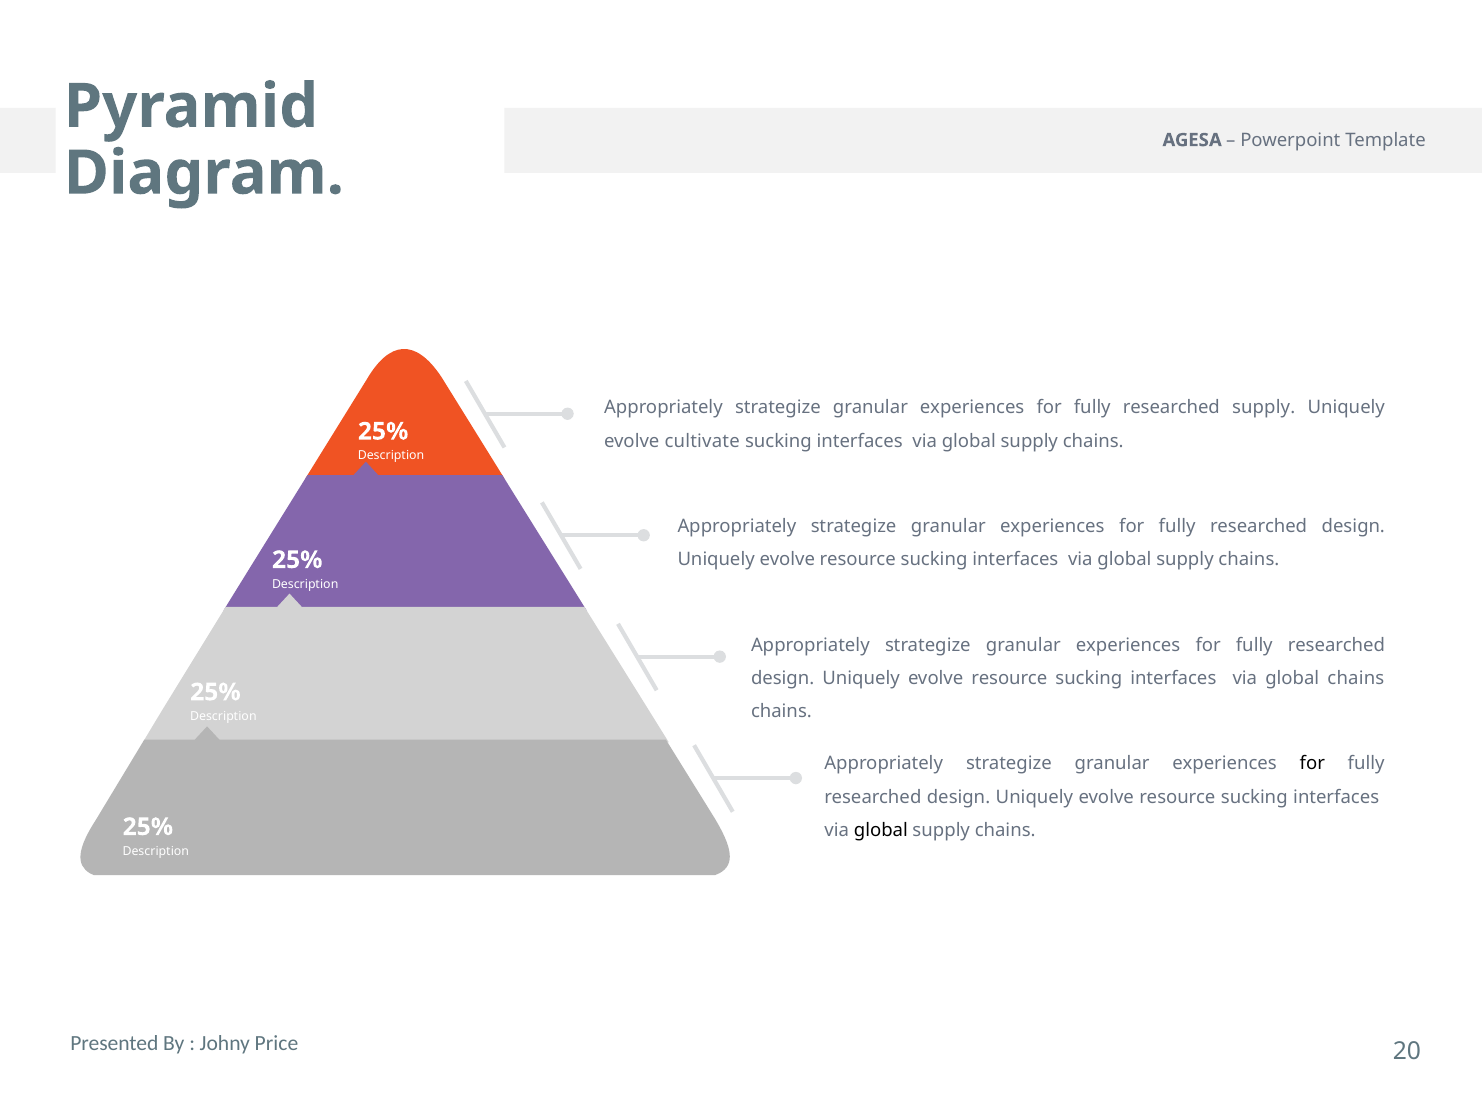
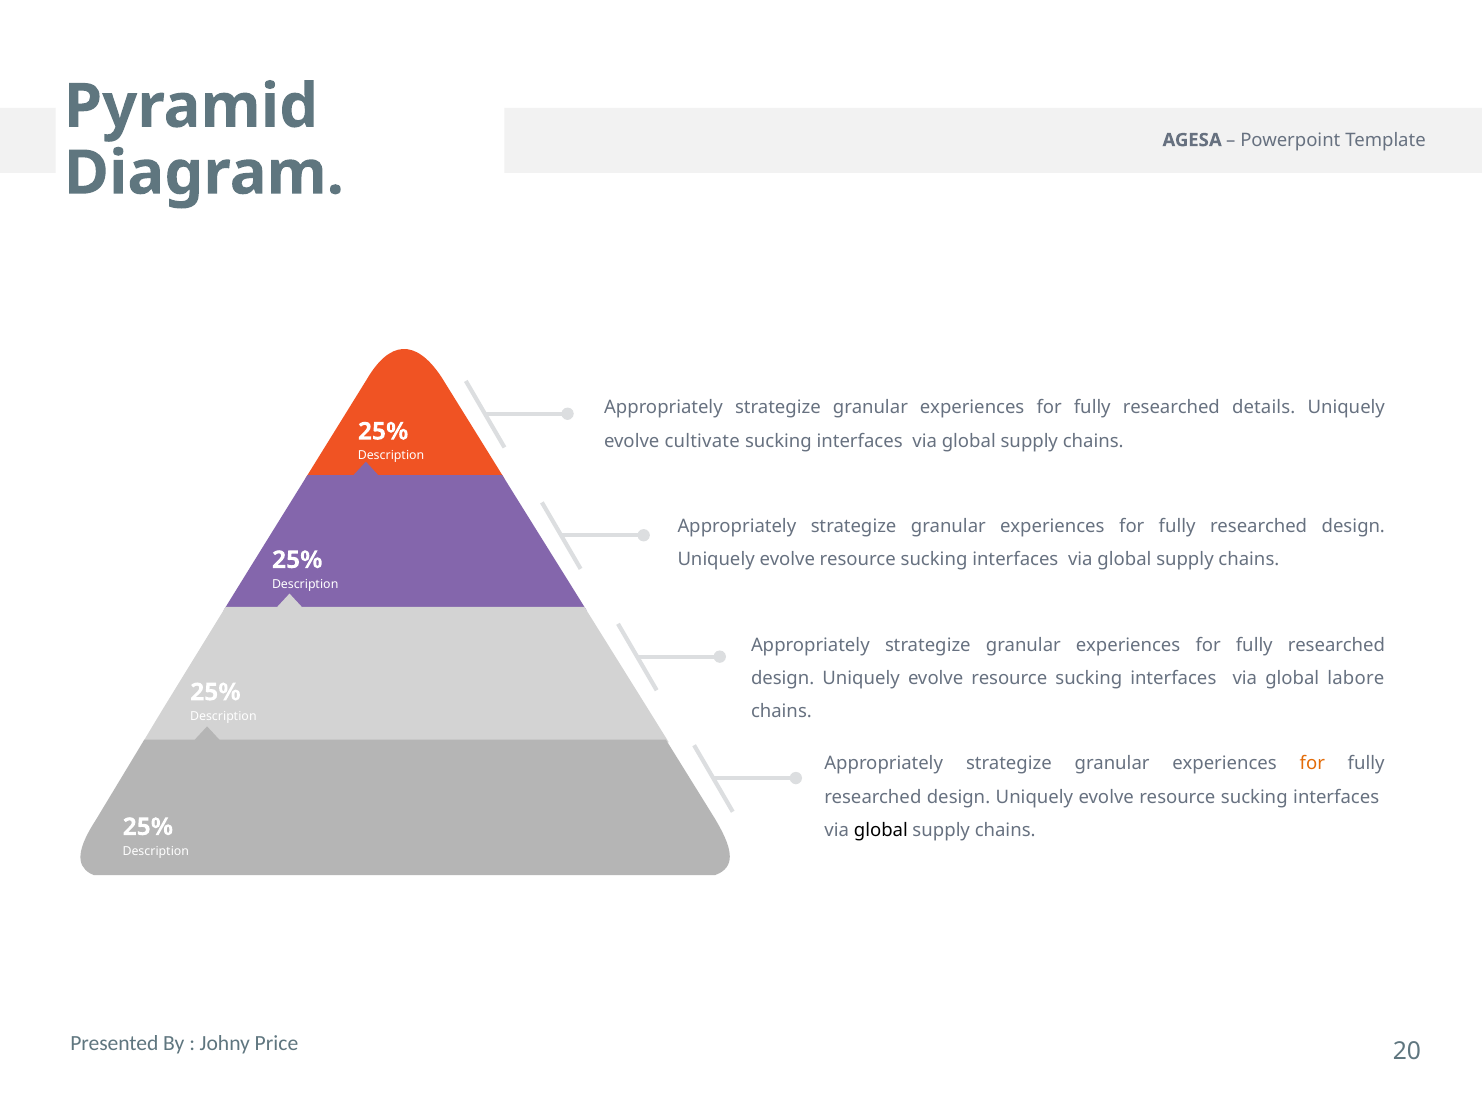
researched supply: supply -> details
global chains: chains -> labore
for at (1312, 763) colour: black -> orange
